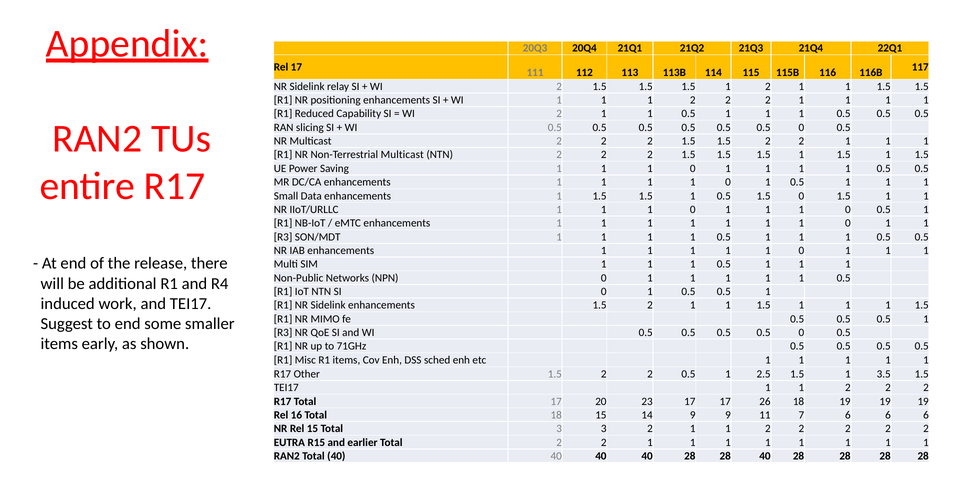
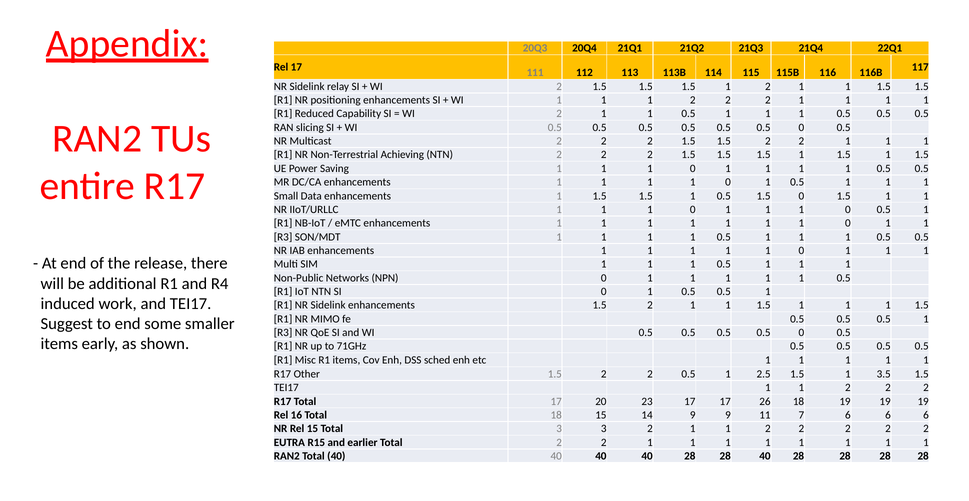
Non-Terrestrial Multicast: Multicast -> Achieving
